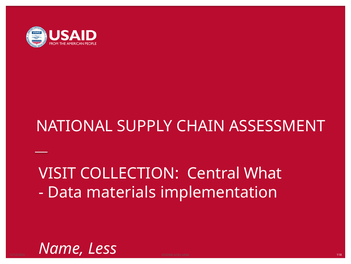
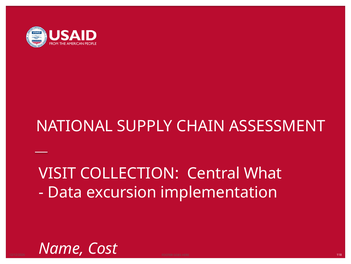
materials: materials -> excursion
Less: Less -> Cost
